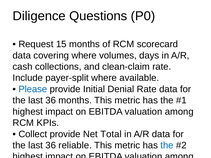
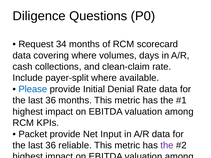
15: 15 -> 34
Collect at (33, 134): Collect -> Packet
Total: Total -> Input
the at (167, 146) colour: blue -> purple
